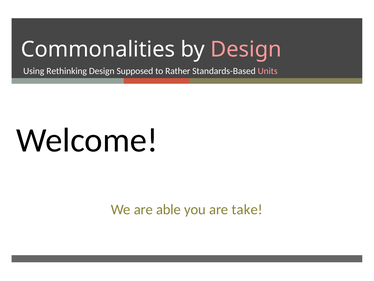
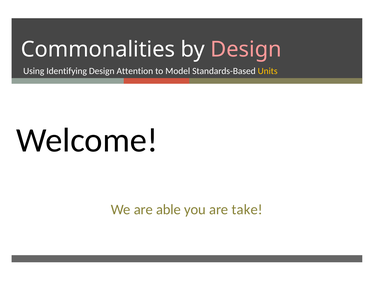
Rethinking: Rethinking -> Identifying
Supposed: Supposed -> Attention
Rather: Rather -> Model
Units colour: pink -> yellow
